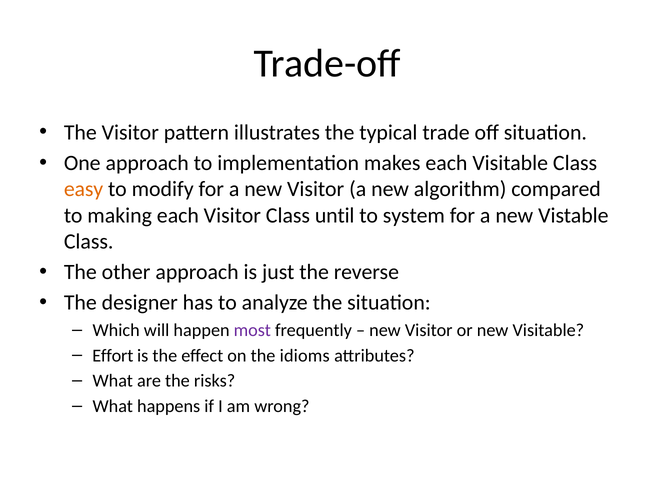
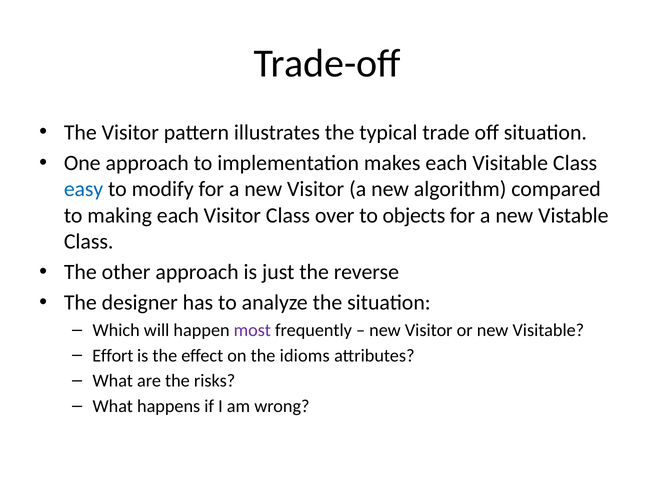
easy colour: orange -> blue
until: until -> over
system: system -> objects
